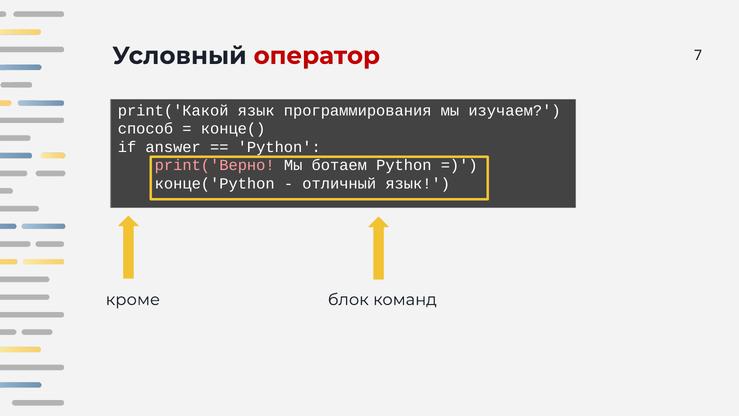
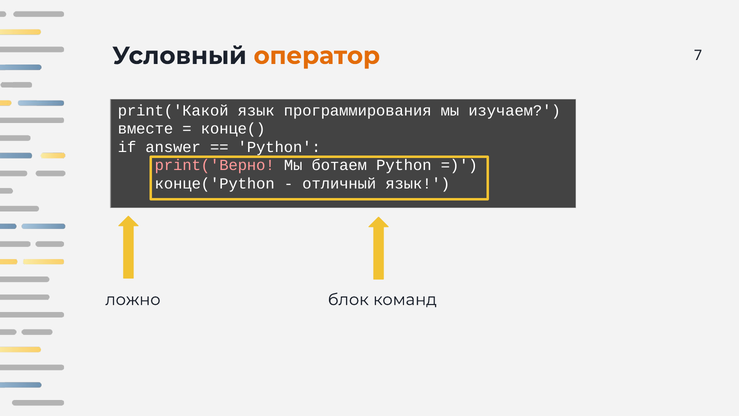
оператор colour: red -> orange
способ: способ -> вместе
кроме: кроме -> ложно
